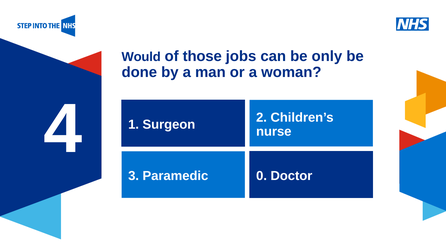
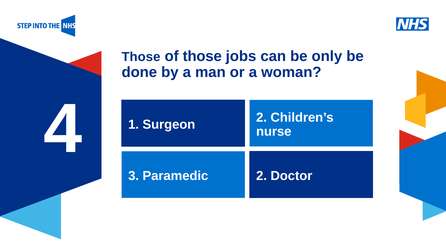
Would at (141, 57): Would -> Those
Paramedic 0: 0 -> 2
